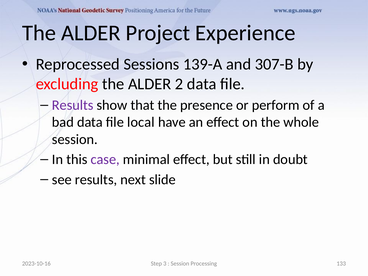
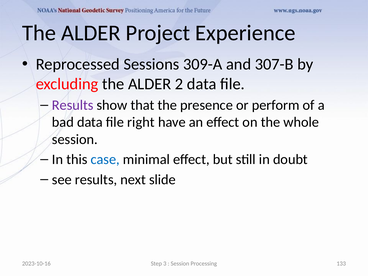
139-A: 139-A -> 309-A
local: local -> right
case colour: purple -> blue
